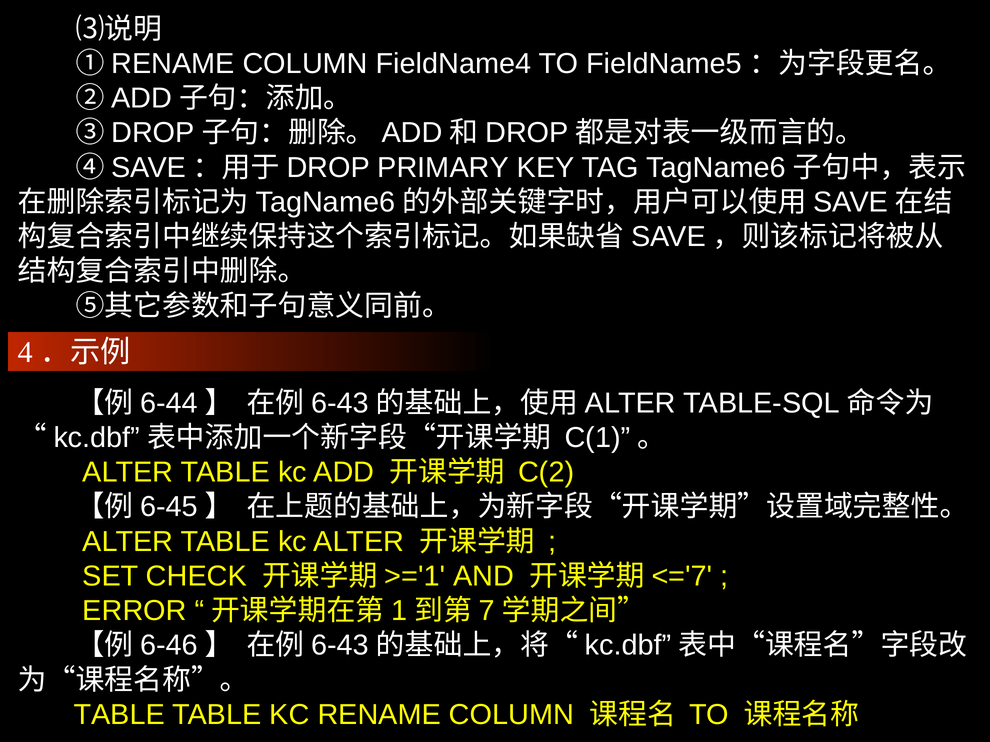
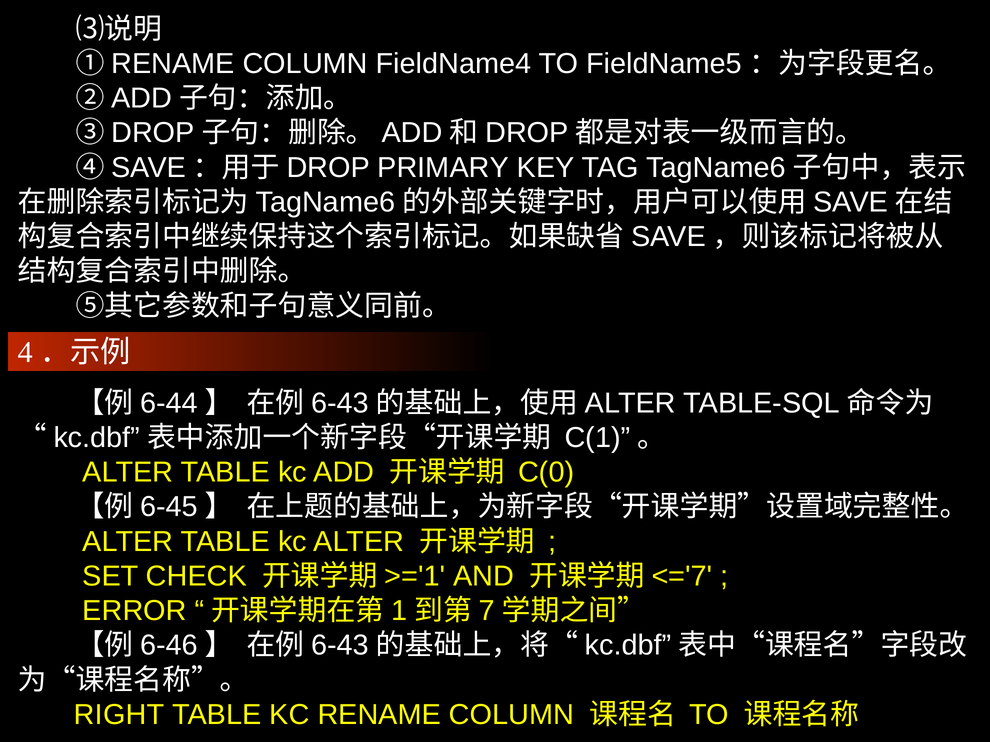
C(2: C(2 -> C(0
TABLE at (119, 715): TABLE -> RIGHT
